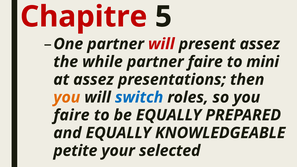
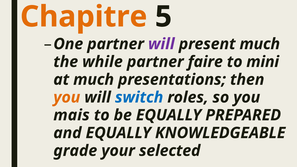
Chapitre colour: red -> orange
will at (161, 44) colour: red -> purple
present assez: assez -> much
at assez: assez -> much
faire at (72, 115): faire -> mais
petite: petite -> grade
